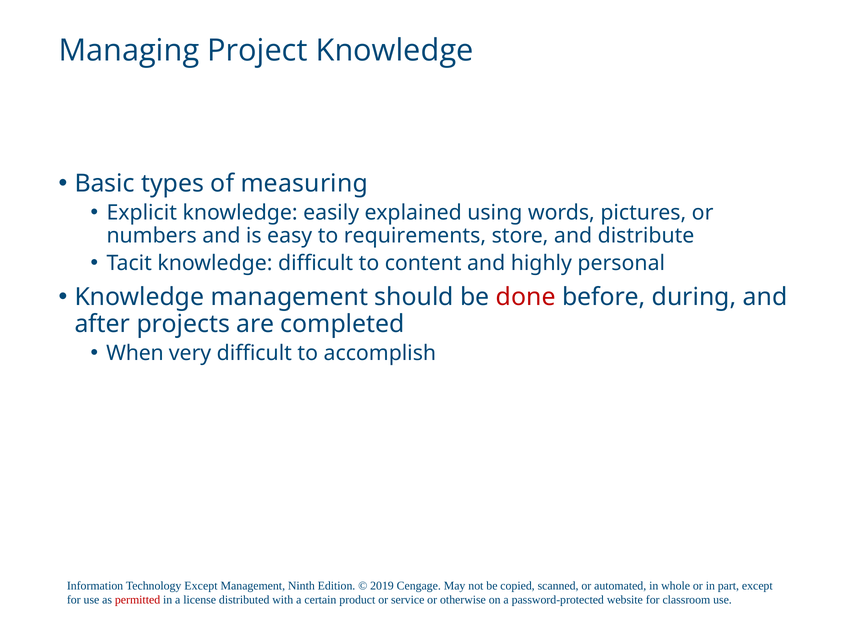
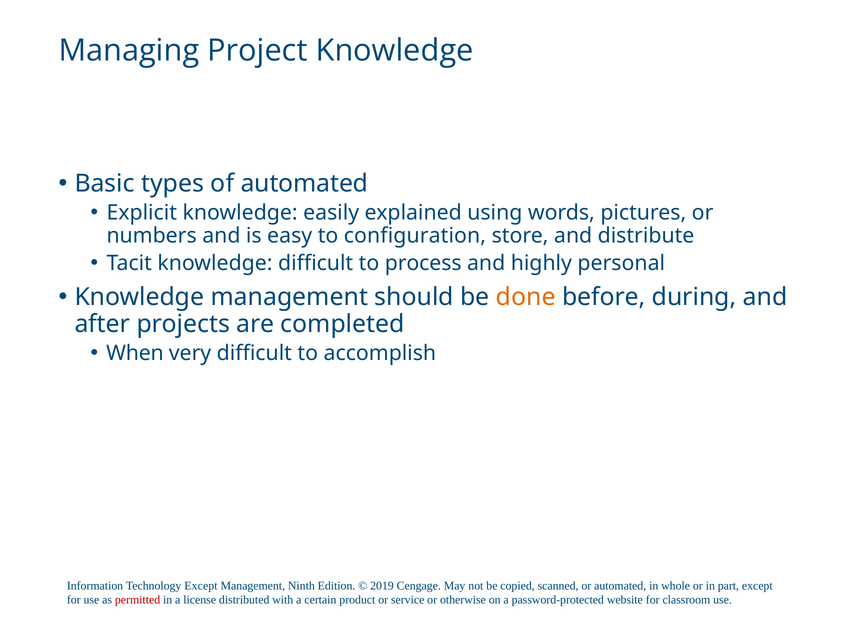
of measuring: measuring -> automated
requirements: requirements -> configuration
content: content -> process
done colour: red -> orange
